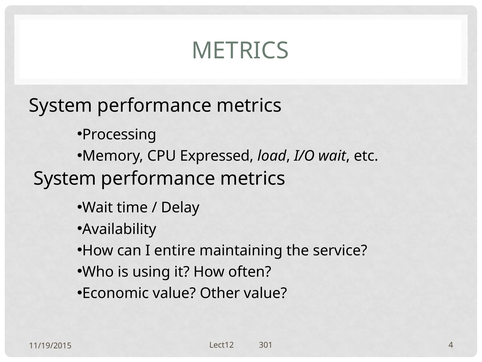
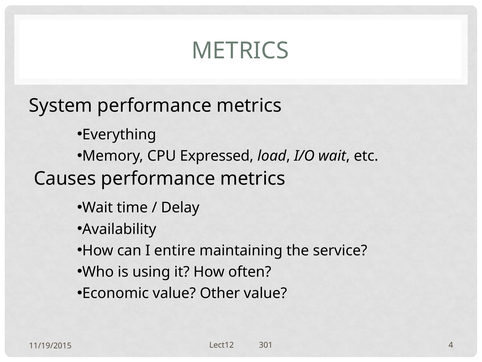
Processing: Processing -> Everything
System at (65, 178): System -> Causes
